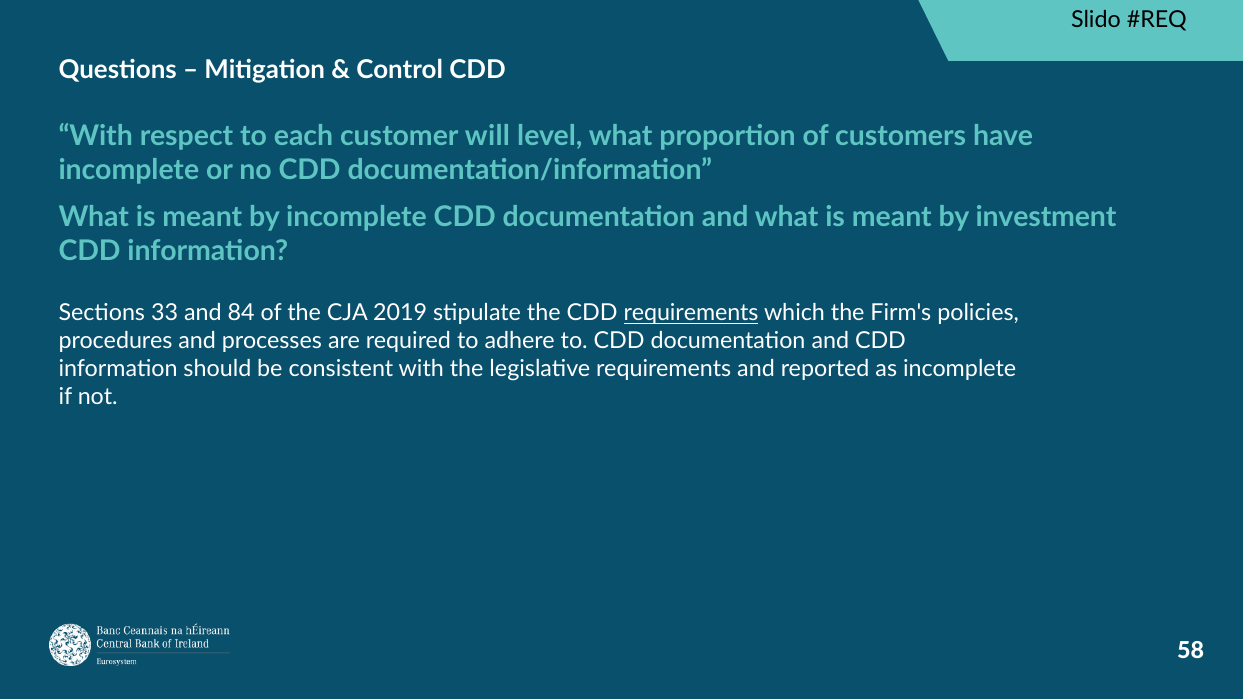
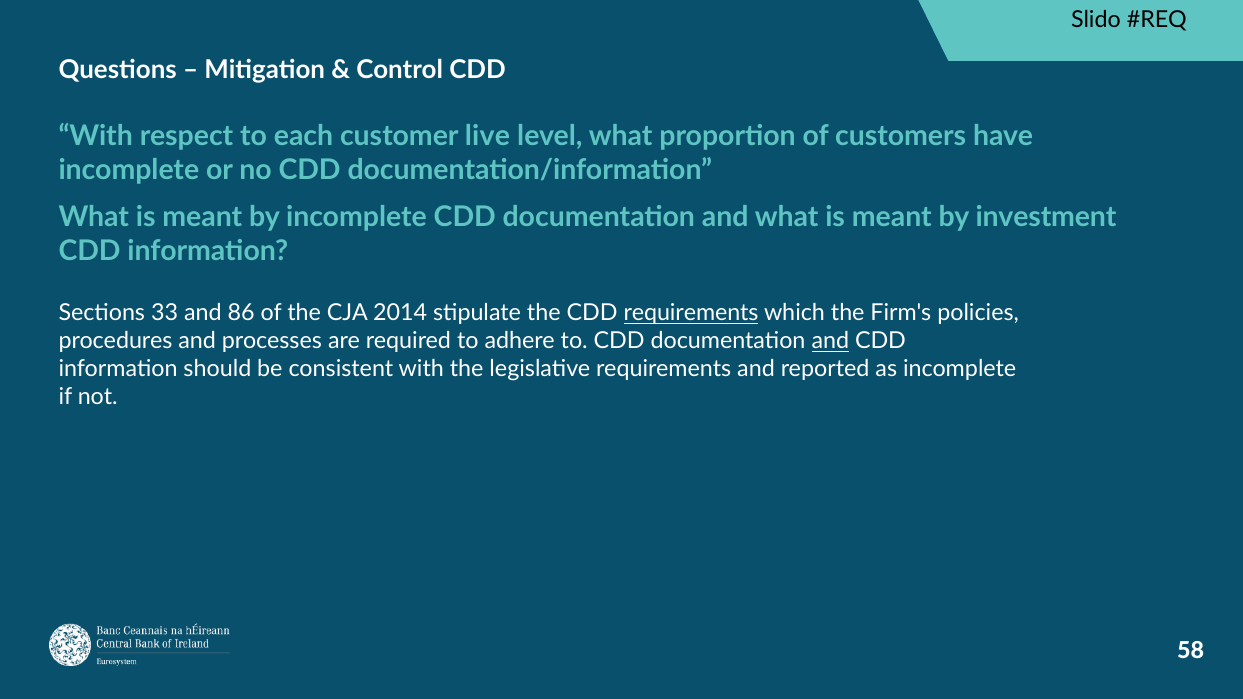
will: will -> live
84: 84 -> 86
2019: 2019 -> 2014
and at (830, 341) underline: none -> present
